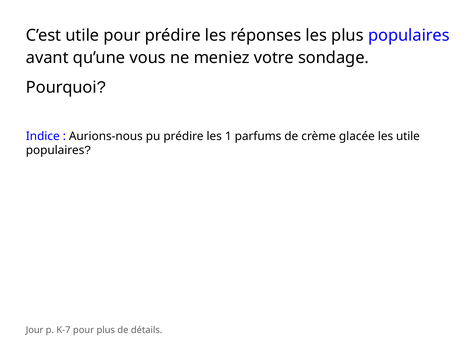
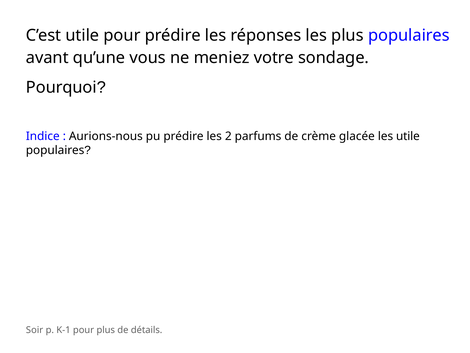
1: 1 -> 2
Jour: Jour -> Soir
K-7: K-7 -> K-1
